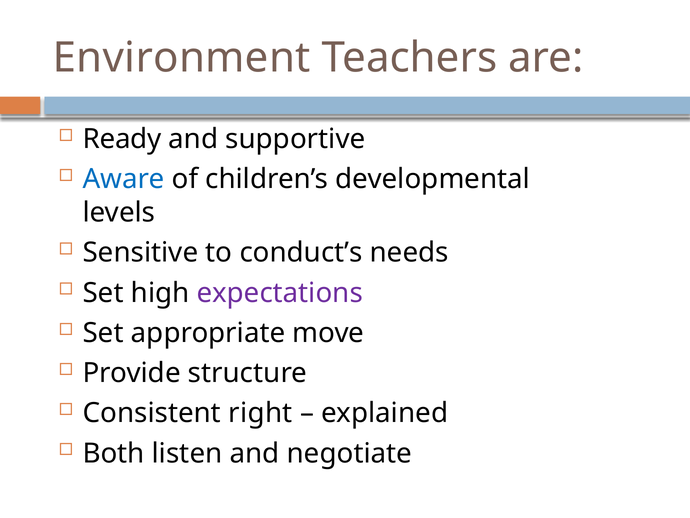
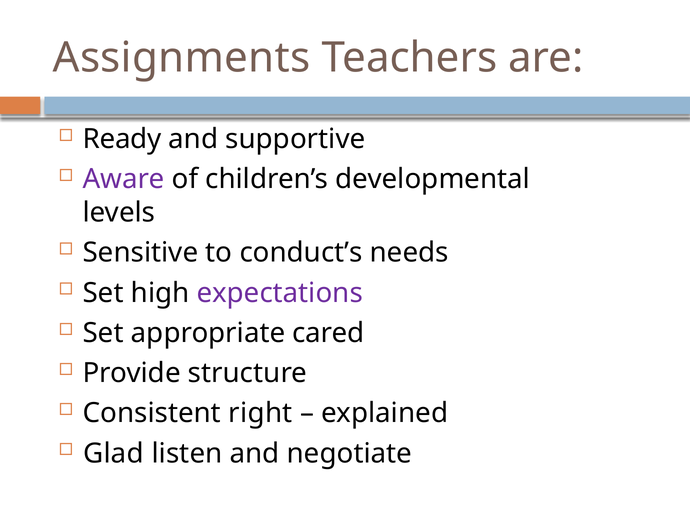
Environment: Environment -> Assignments
Aware colour: blue -> purple
move: move -> cared
Both: Both -> Glad
